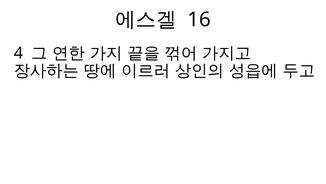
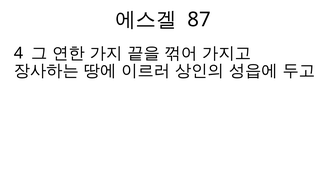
16: 16 -> 87
